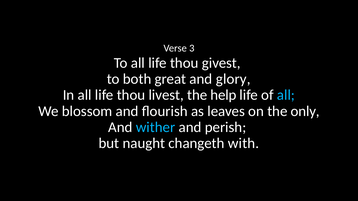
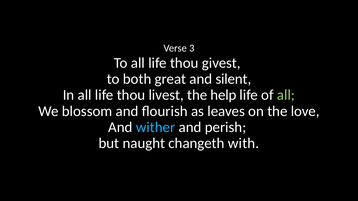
glory: glory -> silent
all at (286, 95) colour: light blue -> light green
only: only -> love
